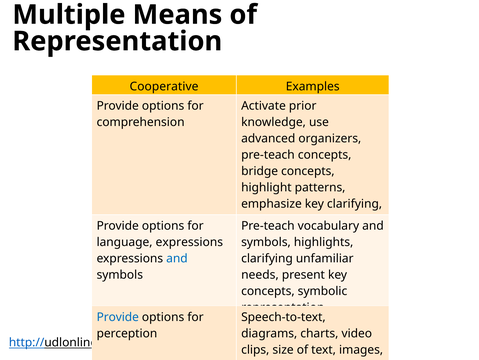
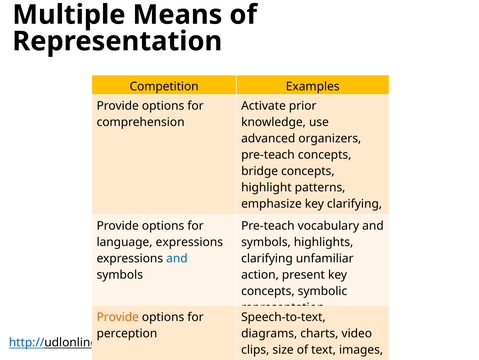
Cooperative: Cooperative -> Competition
needs: needs -> action
Provide at (118, 316) colour: blue -> orange
